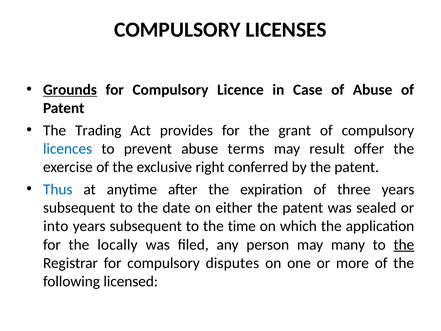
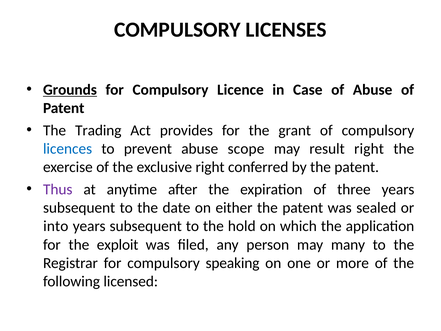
terms: terms -> scope
result offer: offer -> right
Thus colour: blue -> purple
time: time -> hold
locally: locally -> exploit
the at (404, 244) underline: present -> none
disputes: disputes -> speaking
